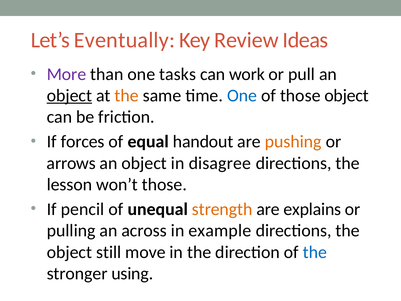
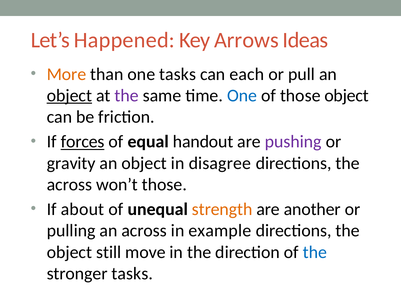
Eventually: Eventually -> Happened
Review: Review -> Arrows
More colour: purple -> orange
work: work -> each
the at (127, 95) colour: orange -> purple
forces underline: none -> present
pushing colour: orange -> purple
arrows: arrows -> gravity
lesson at (69, 184): lesson -> across
pencil: pencil -> about
explains: explains -> another
stronger using: using -> tasks
